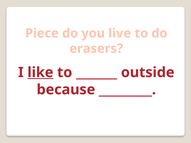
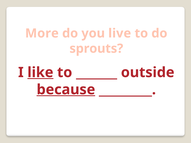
Piece: Piece -> More
erasers: erasers -> sprouts
because underline: none -> present
